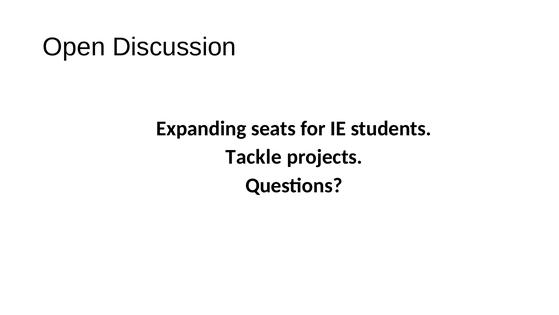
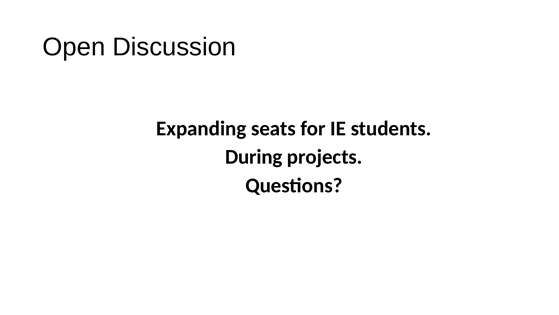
Tackle: Tackle -> During
